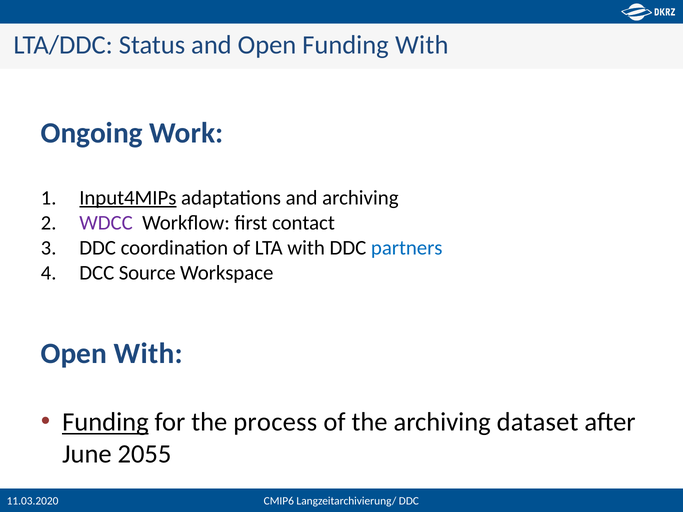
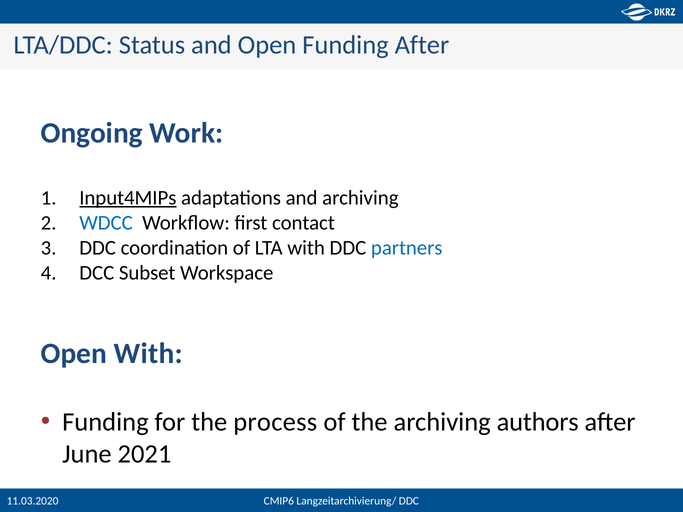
Funding With: With -> After
WDCC colour: purple -> blue
Source: Source -> Subset
Funding at (105, 422) underline: present -> none
dataset: dataset -> authors
2055: 2055 -> 2021
